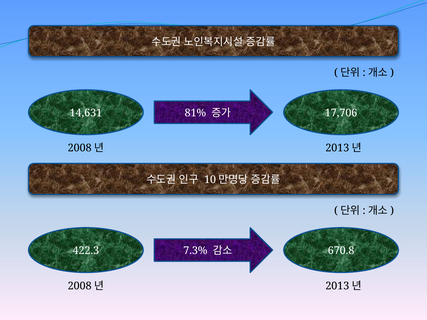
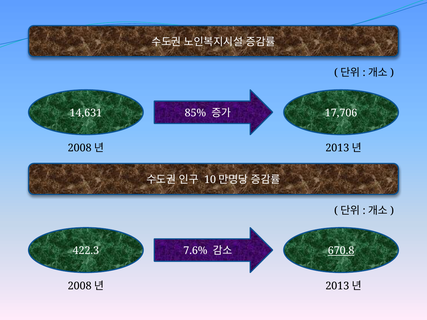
81%: 81% -> 85%
7.3%: 7.3% -> 7.6%
670.8 underline: none -> present
